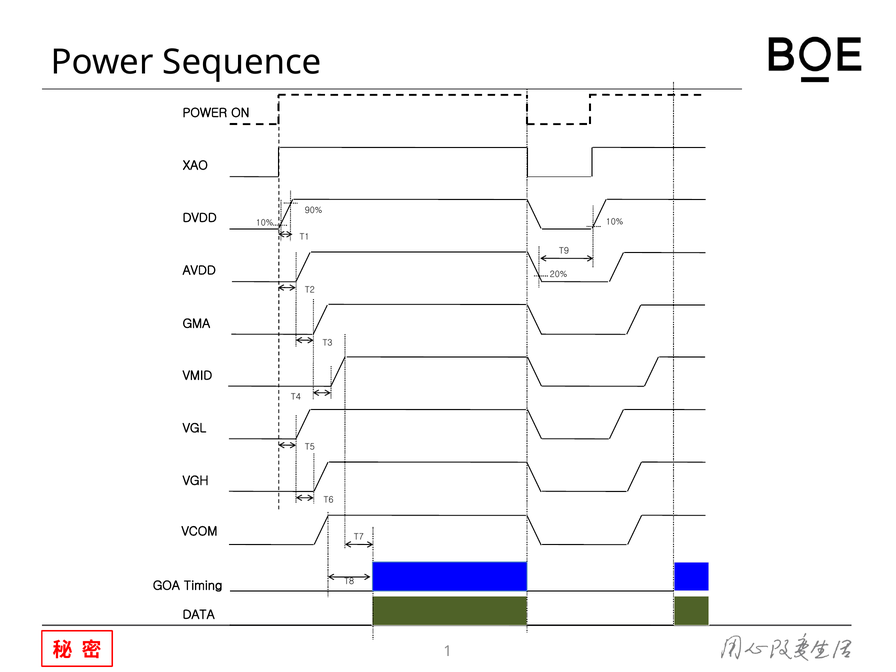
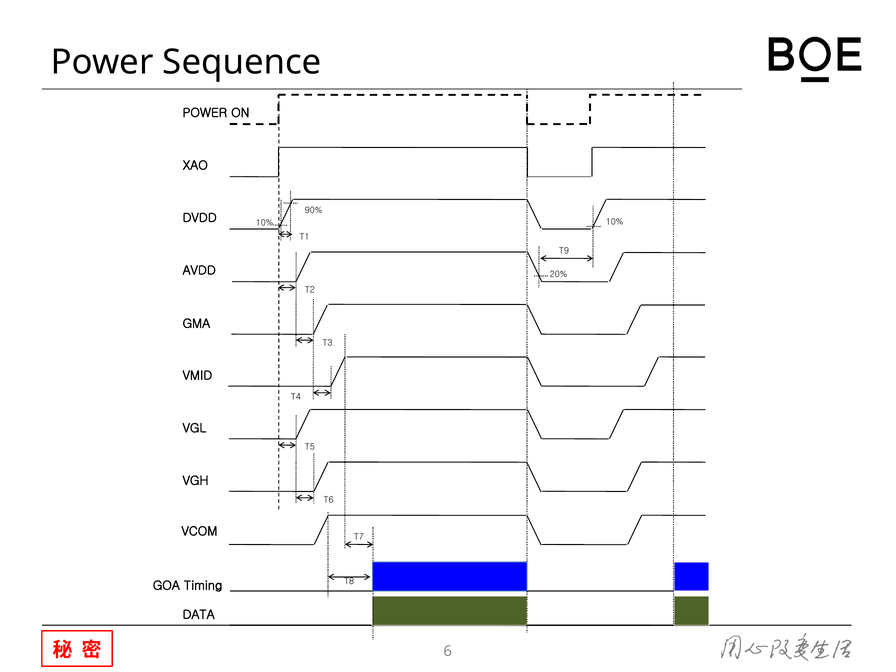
1: 1 -> 6
